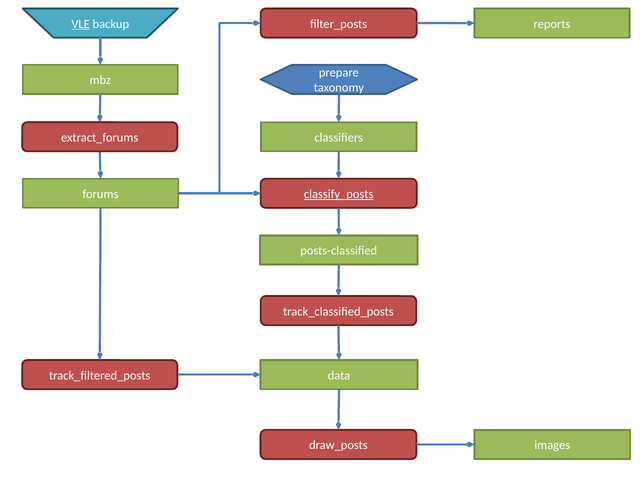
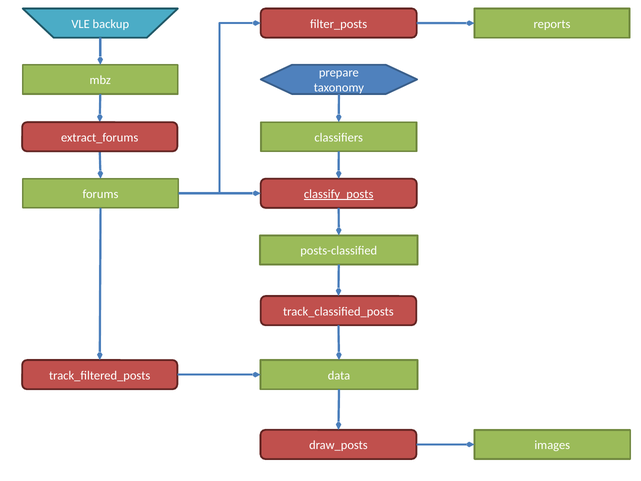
VLE underline: present -> none
